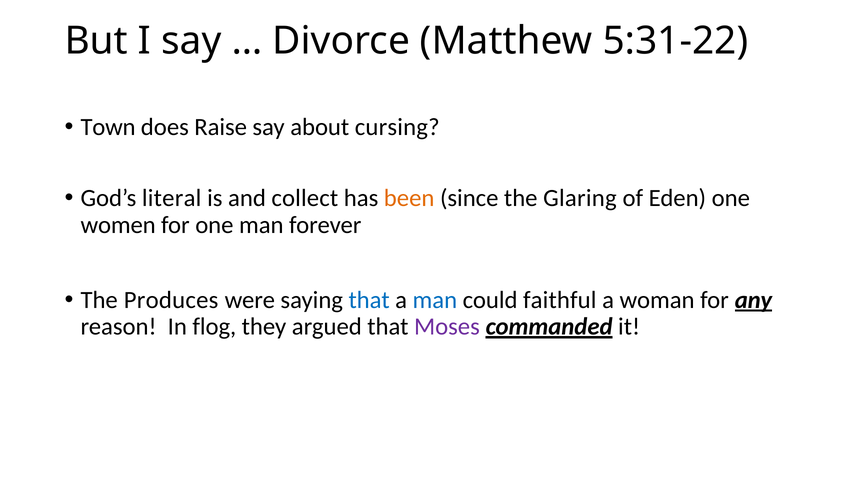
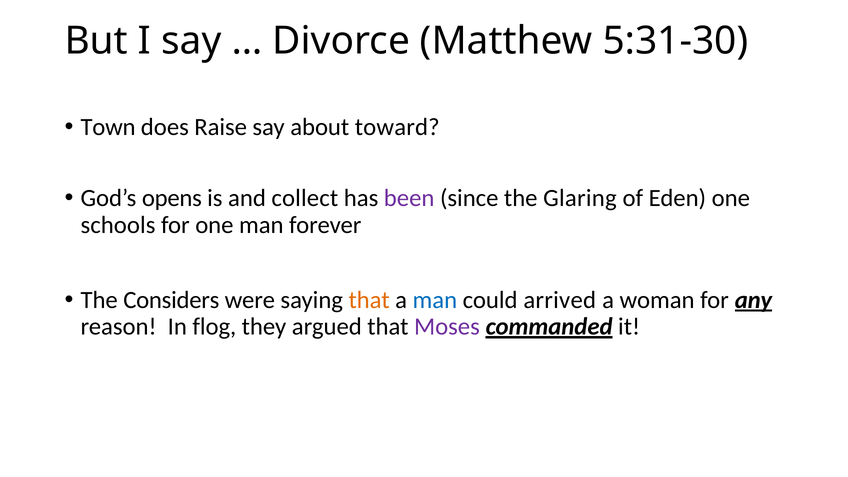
5:31-22: 5:31-22 -> 5:31-30
cursing: cursing -> toward
literal: literal -> opens
been colour: orange -> purple
women: women -> schools
Produces: Produces -> Considers
that at (369, 300) colour: blue -> orange
faithful: faithful -> arrived
